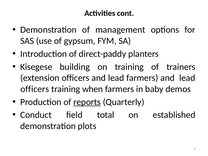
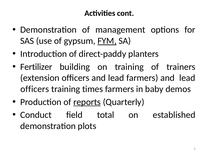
FYM underline: none -> present
Kisegese: Kisegese -> Fertilizer
when: when -> times
